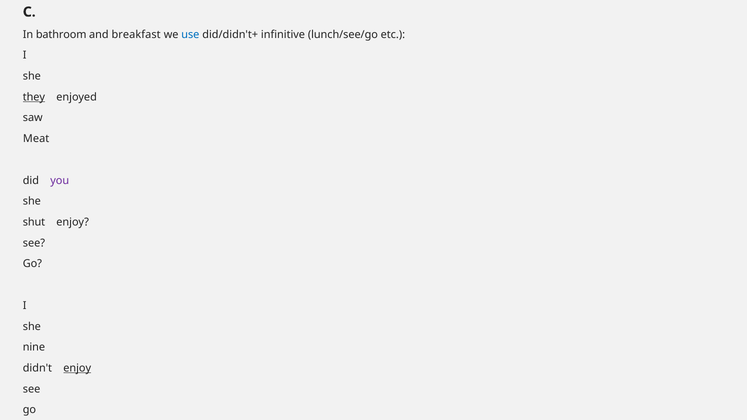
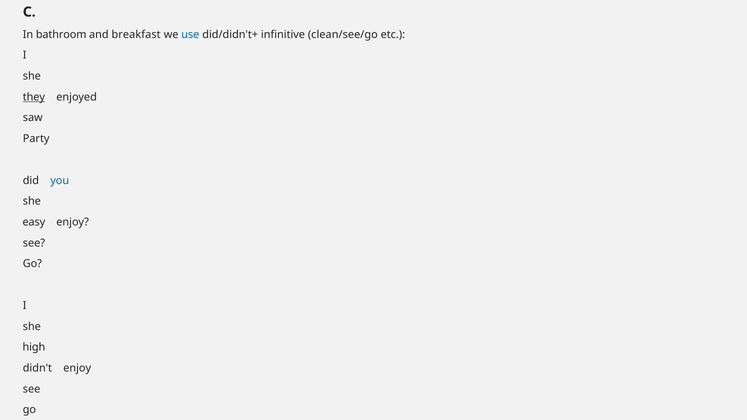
lunch/see/go: lunch/see/go -> clean/see/go
Meat: Meat -> Party
you colour: purple -> blue
shut: shut -> easy
nine: nine -> high
enjoy at (77, 368) underline: present -> none
